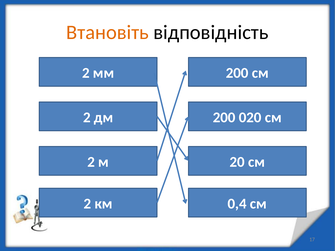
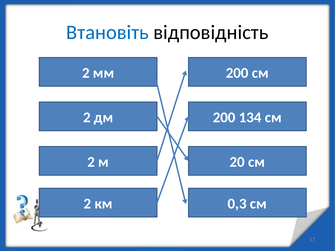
Втановіть colour: orange -> blue
020: 020 -> 134
0,4: 0,4 -> 0,3
